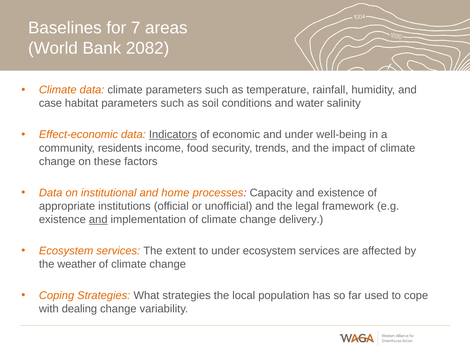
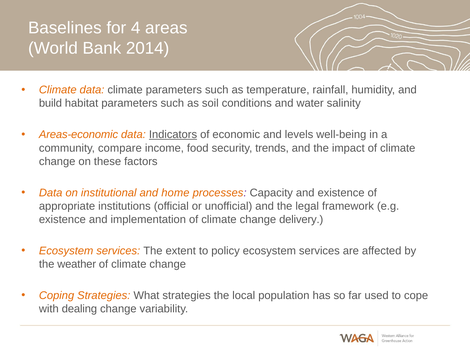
7: 7 -> 4
2082: 2082 -> 2014
case: case -> build
Effect-economic: Effect-economic -> Areas-economic
and under: under -> levels
residents: residents -> compare
and at (98, 219) underline: present -> none
to under: under -> policy
